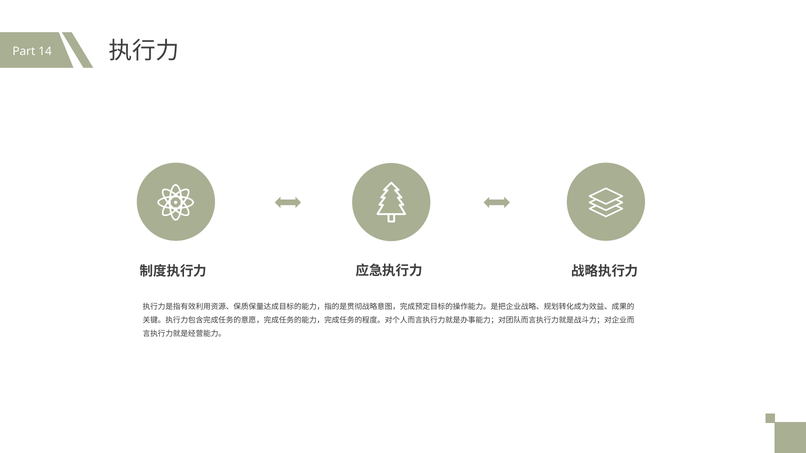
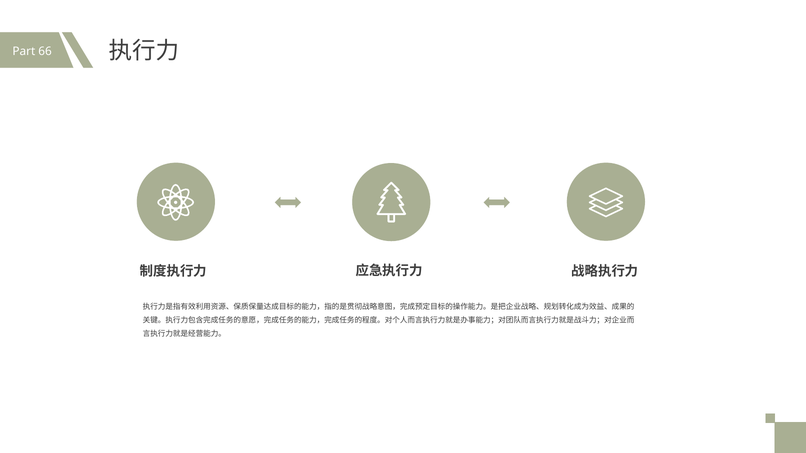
14: 14 -> 66
